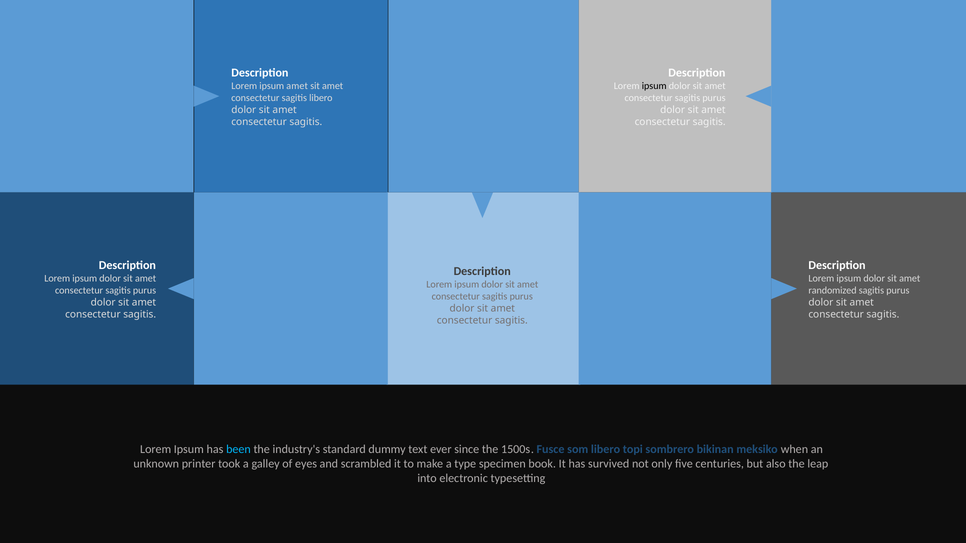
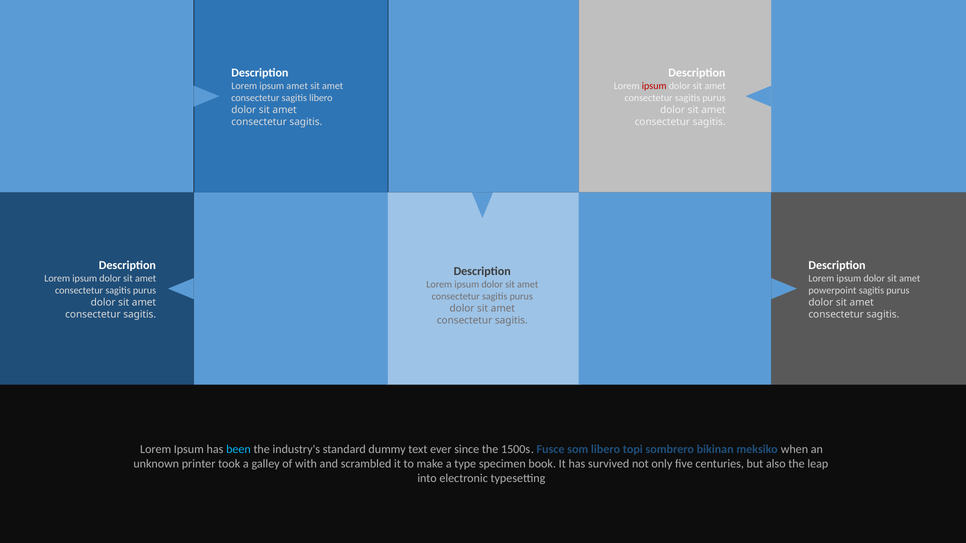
ipsum at (654, 86) colour: black -> red
randomized: randomized -> powerpoint
eyes: eyes -> with
